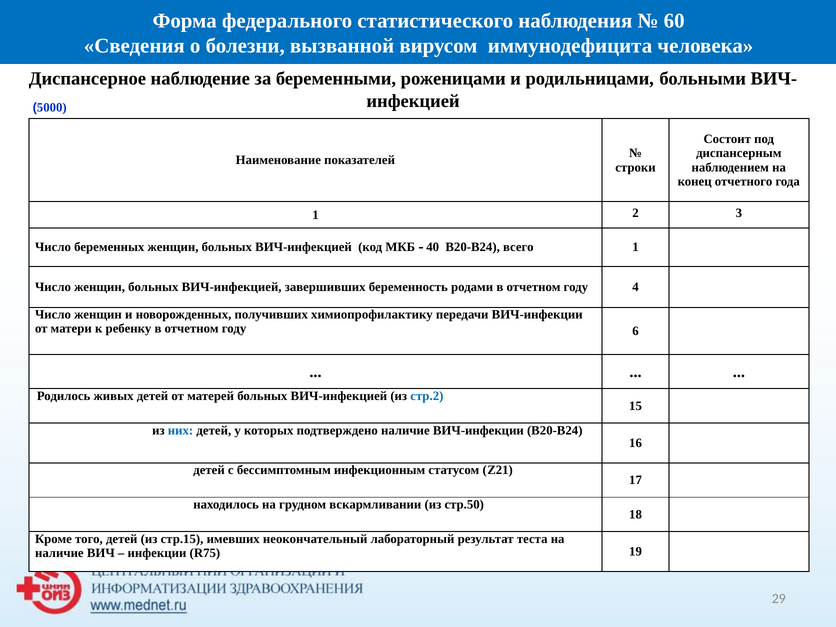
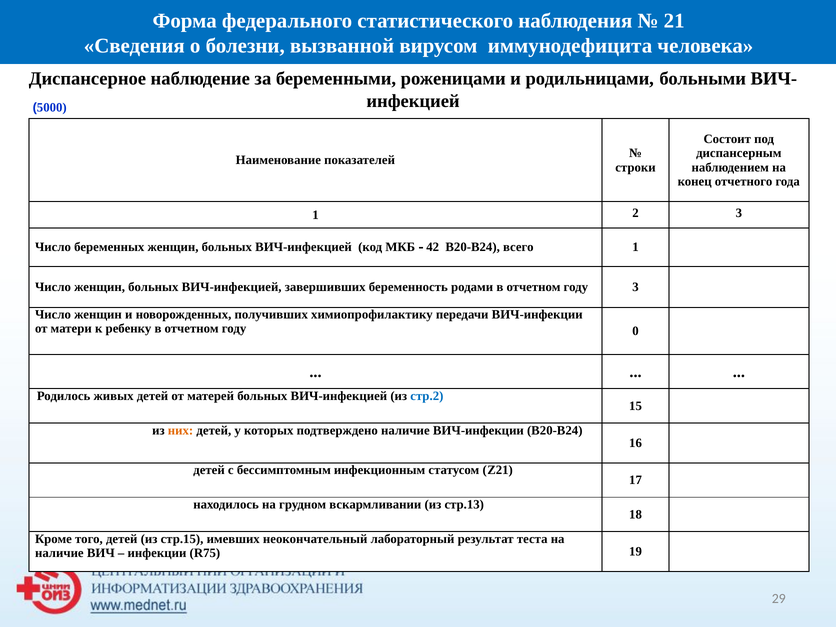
60: 60 -> 21
40: 40 -> 42
году 4: 4 -> 3
6: 6 -> 0
них colour: blue -> orange
стр.50: стр.50 -> стр.13
